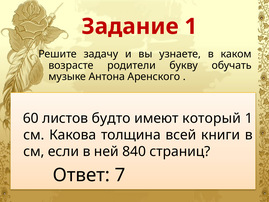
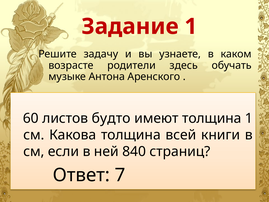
букву: букву -> здесь
имеют который: который -> толщина
